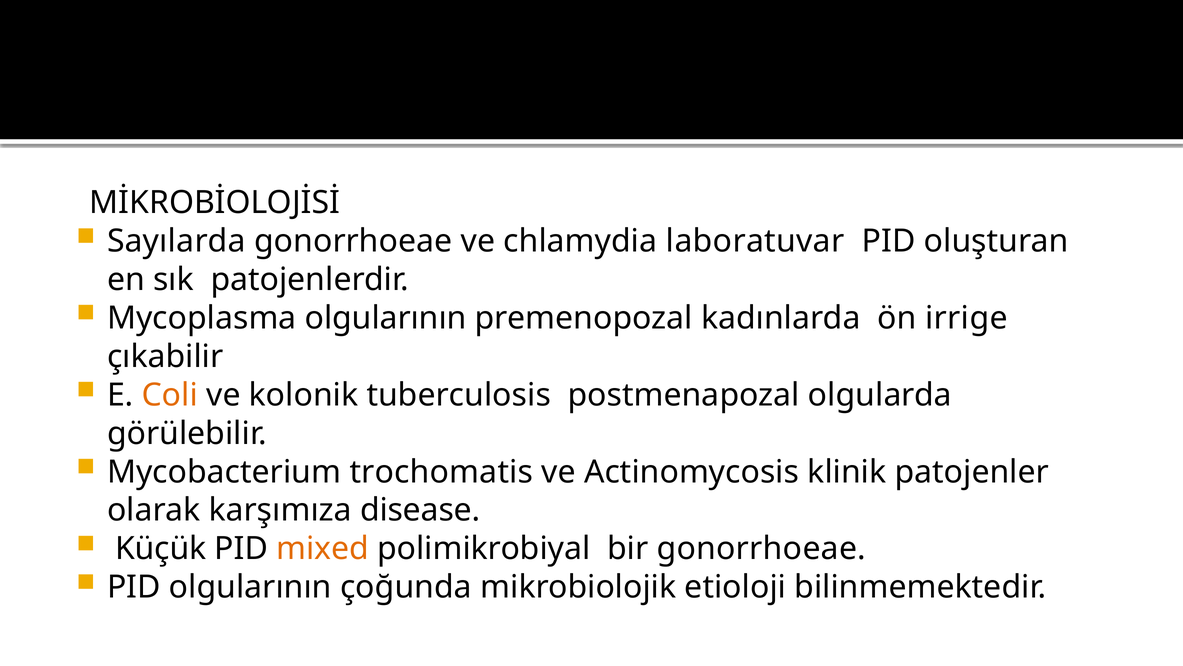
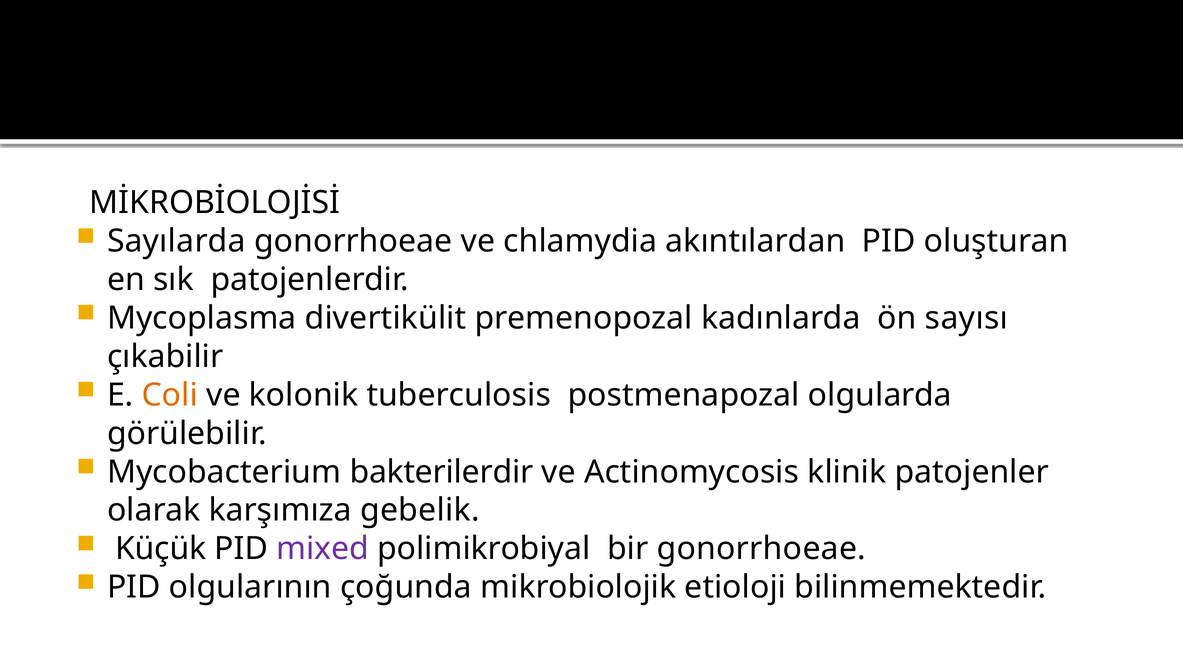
laboratuvar: laboratuvar -> akıntılardan
Mycoplasma olgularının: olgularının -> divertikülit
irrige: irrige -> sayısı
trochomatis: trochomatis -> bakterilerdir
disease: disease -> gebelik
mixed colour: orange -> purple
